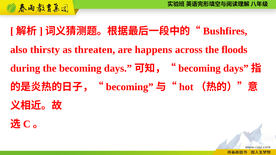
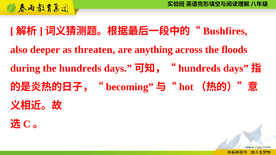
thirsty: thirsty -> deeper
happens: happens -> anything
the becoming: becoming -> hundreds
becoming at (200, 68): becoming -> hundreds
